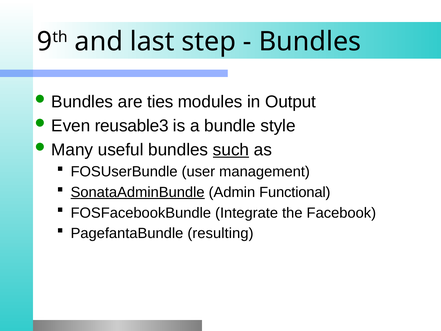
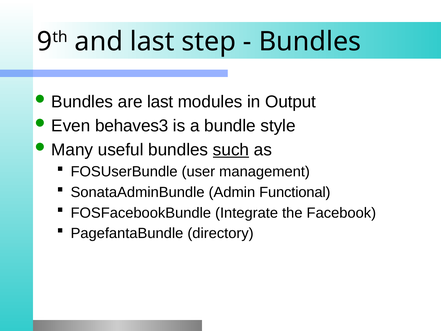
are ties: ties -> last
reusable3: reusable3 -> behaves3
SonataAdminBundle underline: present -> none
resulting: resulting -> directory
